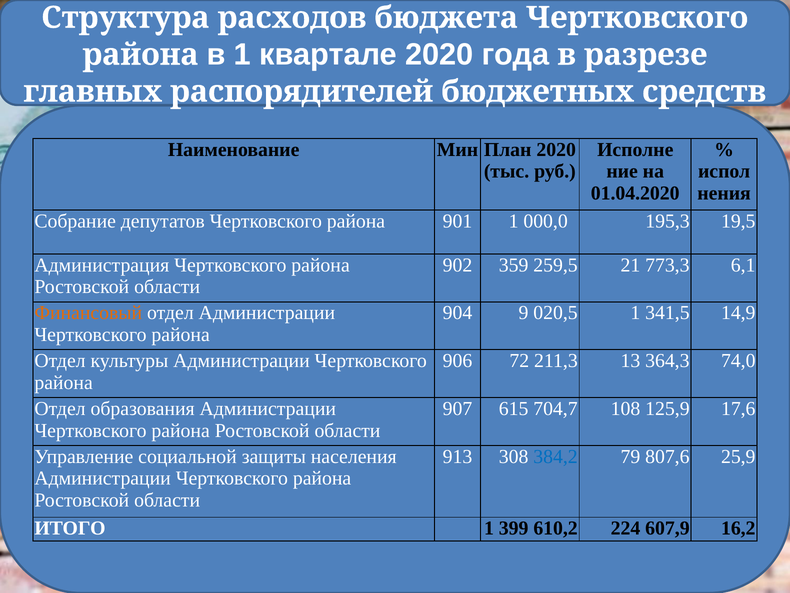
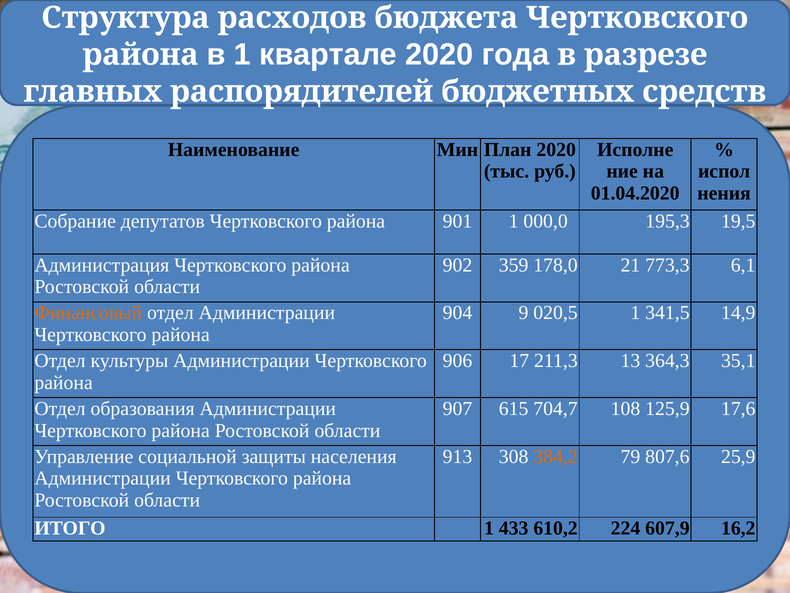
259,5: 259,5 -> 178,0
72: 72 -> 17
74,0: 74,0 -> 35,1
384,2 colour: blue -> orange
399: 399 -> 433
